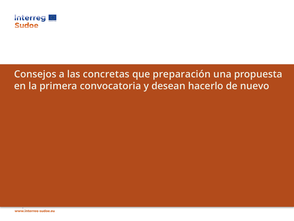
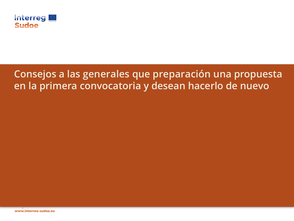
concretas: concretas -> generales
